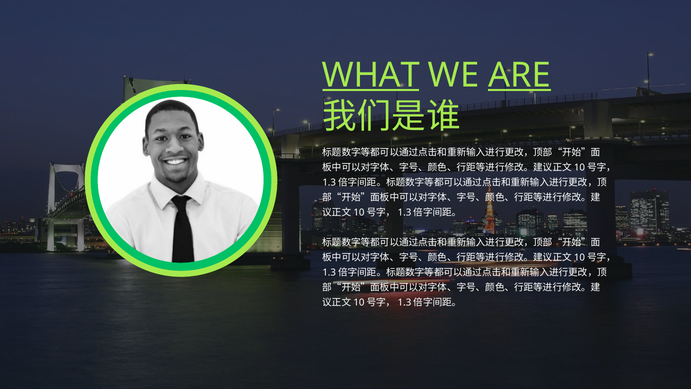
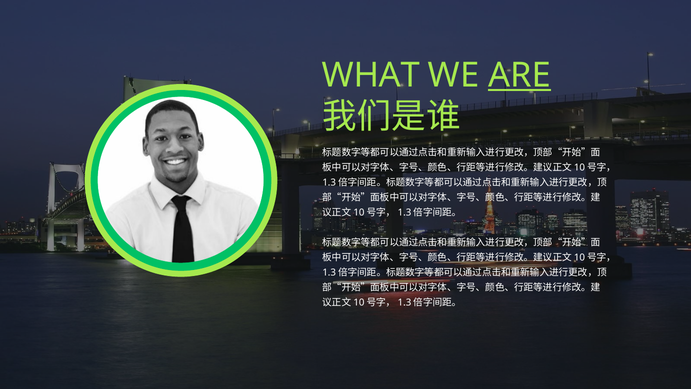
WHAT underline: present -> none
